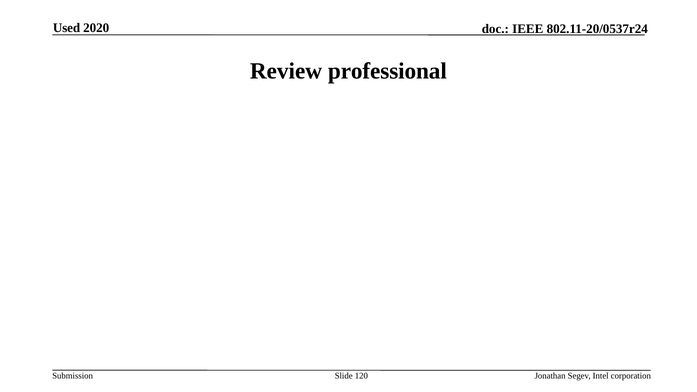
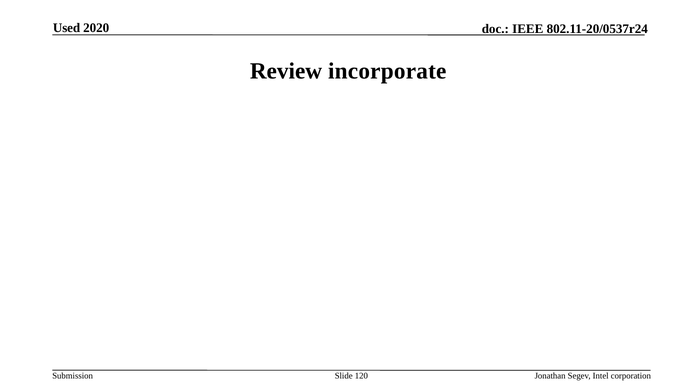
professional: professional -> incorporate
